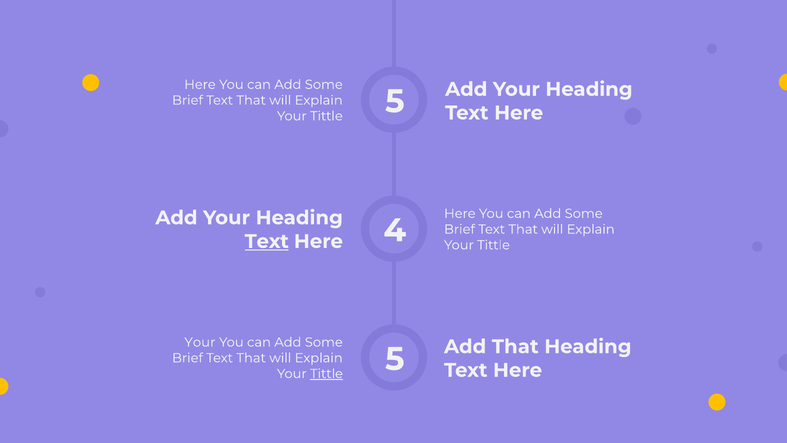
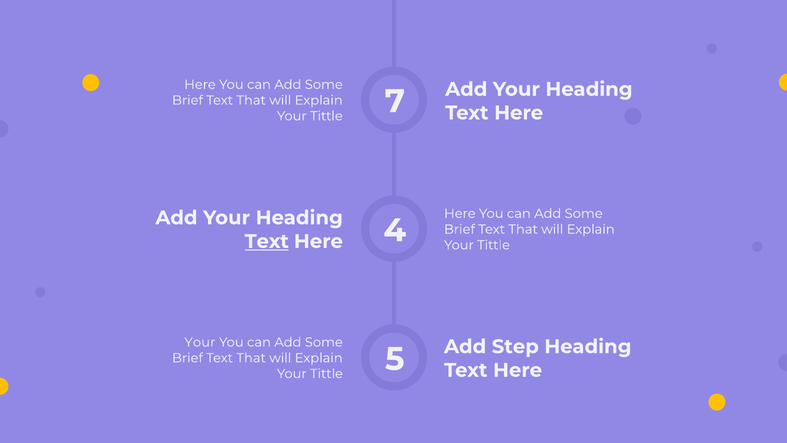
5 at (395, 101): 5 -> 7
Add That: That -> Step
Tittle at (326, 373) underline: present -> none
